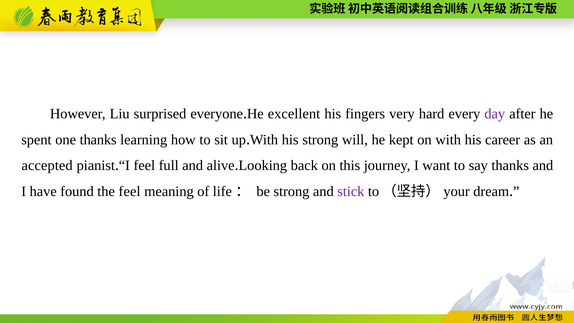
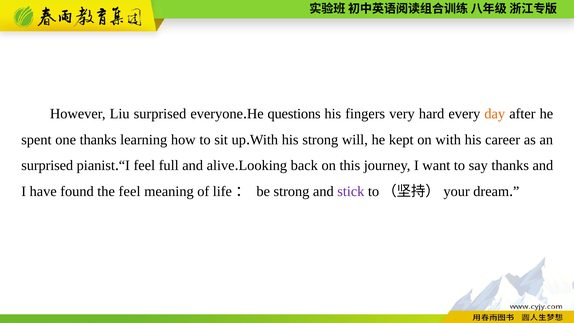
excellent: excellent -> questions
day colour: purple -> orange
accepted at (47, 165): accepted -> surprised
